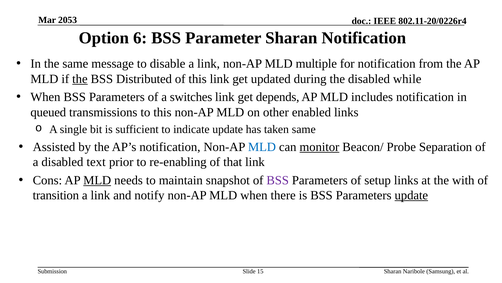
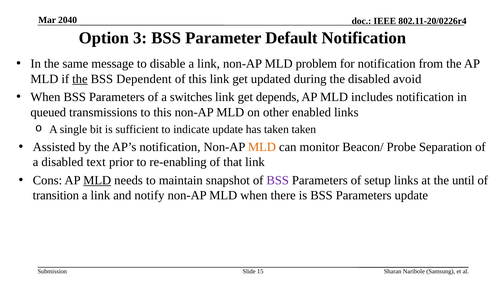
2053: 2053 -> 2040
6: 6 -> 3
Parameter Sharan: Sharan -> Default
multiple: multiple -> problem
Distributed: Distributed -> Dependent
while: while -> avoid
taken same: same -> taken
MLD at (262, 147) colour: blue -> orange
monitor underline: present -> none
with: with -> until
update at (411, 195) underline: present -> none
